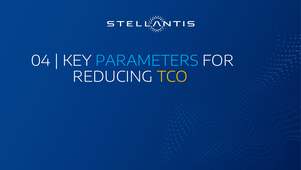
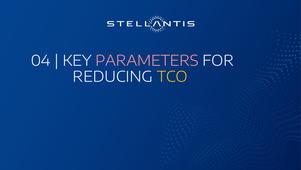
PARAMETERS colour: light blue -> pink
